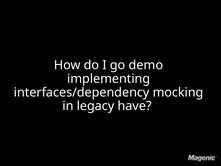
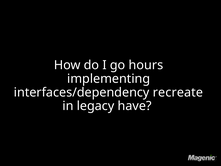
demo: demo -> hours
mocking: mocking -> recreate
